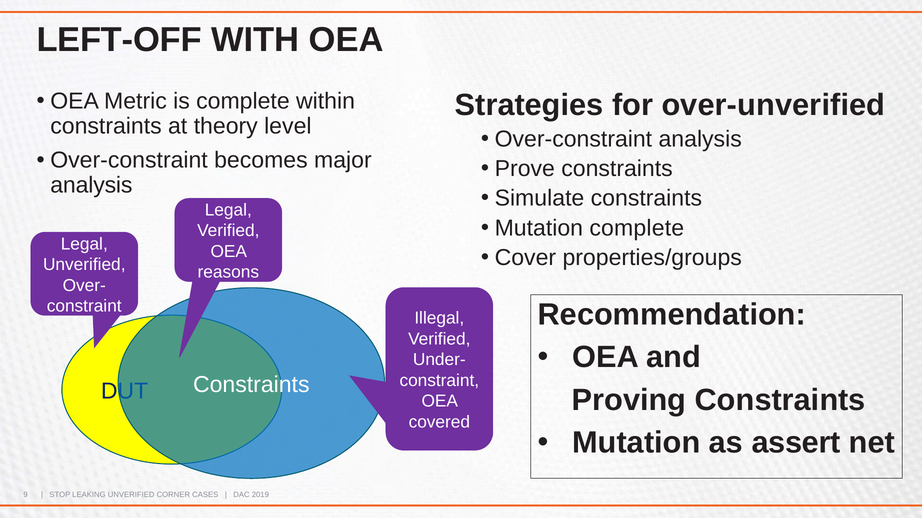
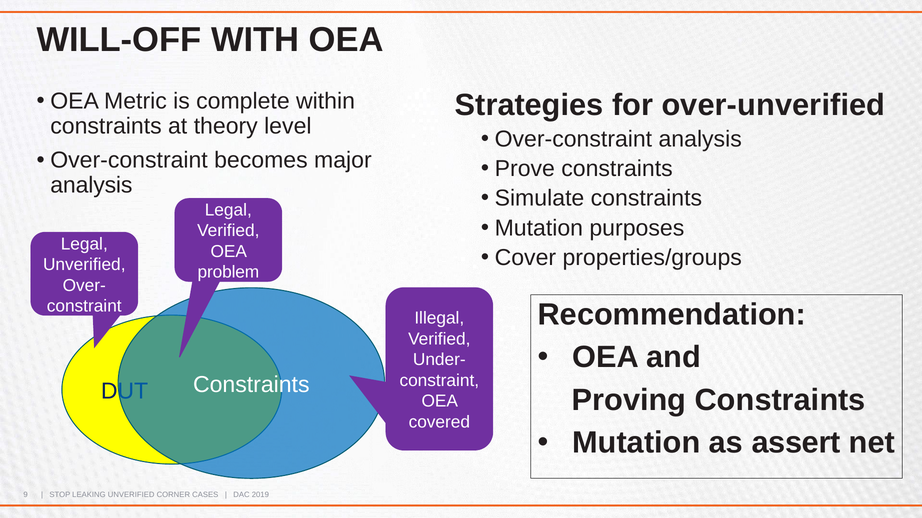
LEFT-OFF: LEFT-OFF -> WILL-OFF
Mutation complete: complete -> purposes
reasons: reasons -> problem
